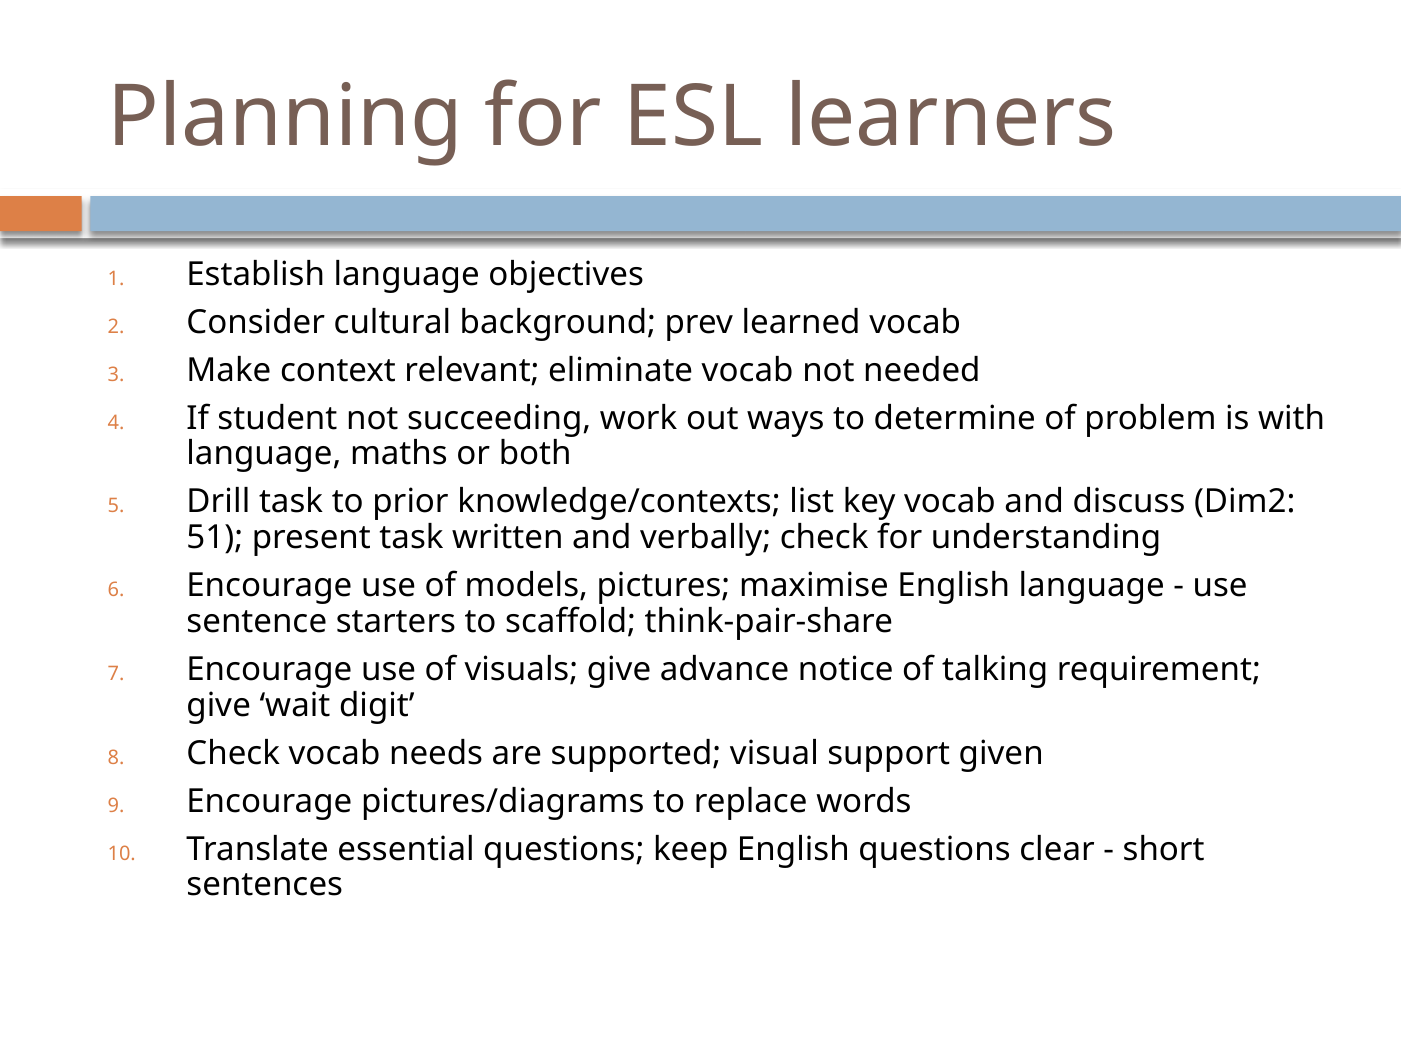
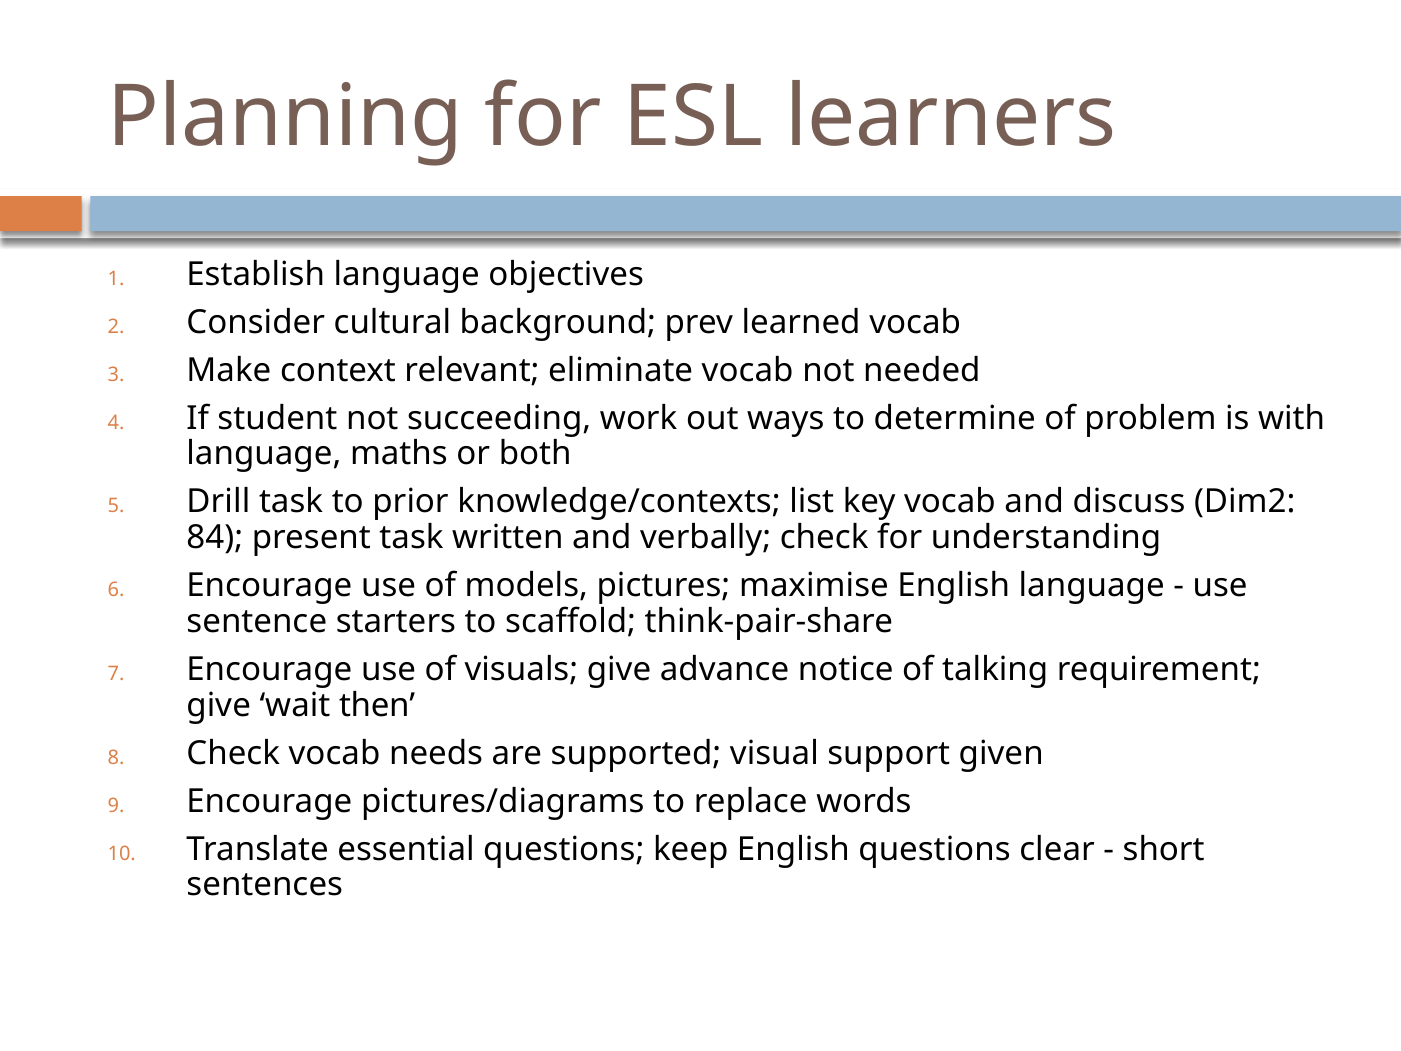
51: 51 -> 84
digit: digit -> then
